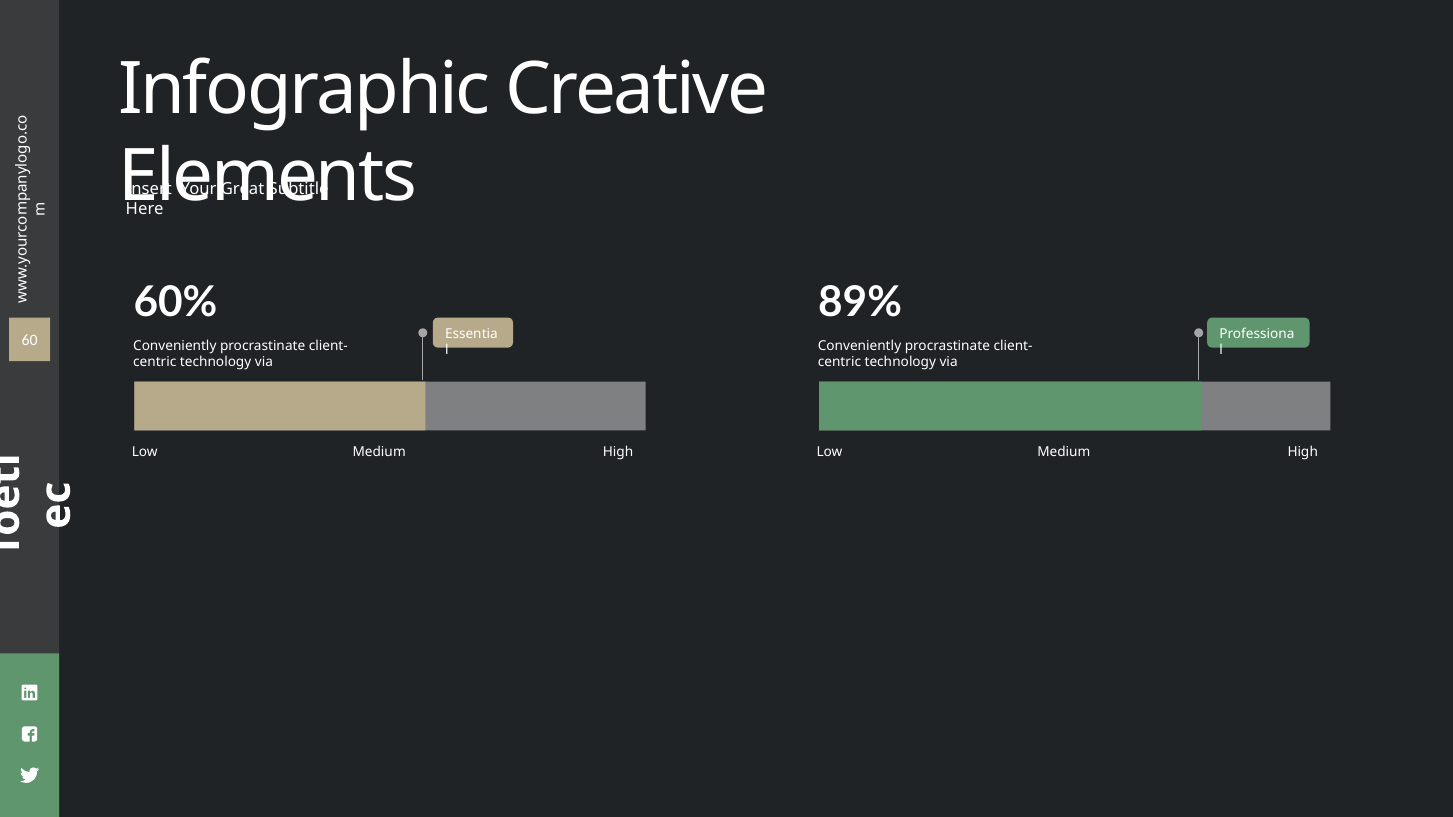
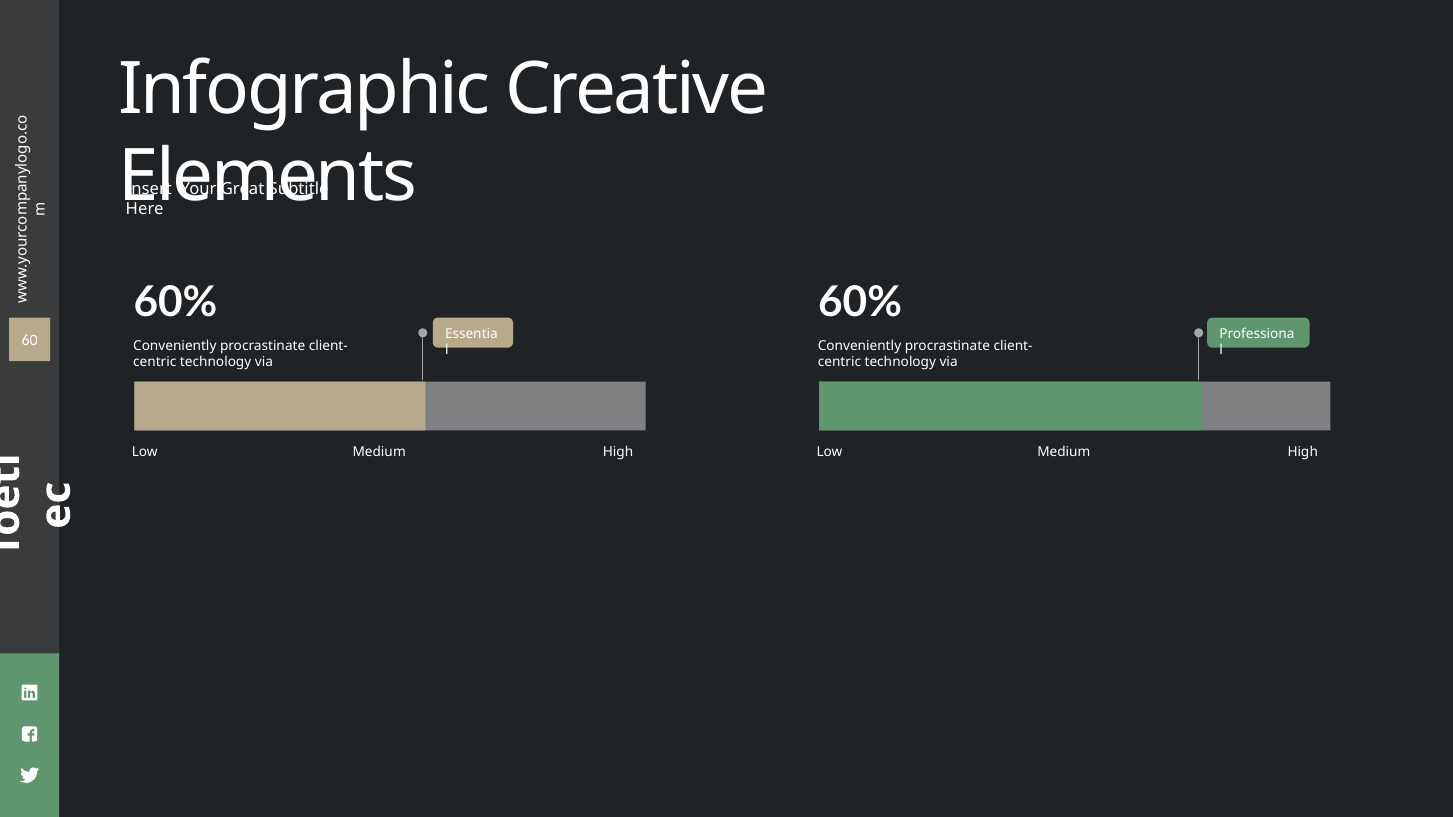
89% at (860, 303): 89% -> 60%
